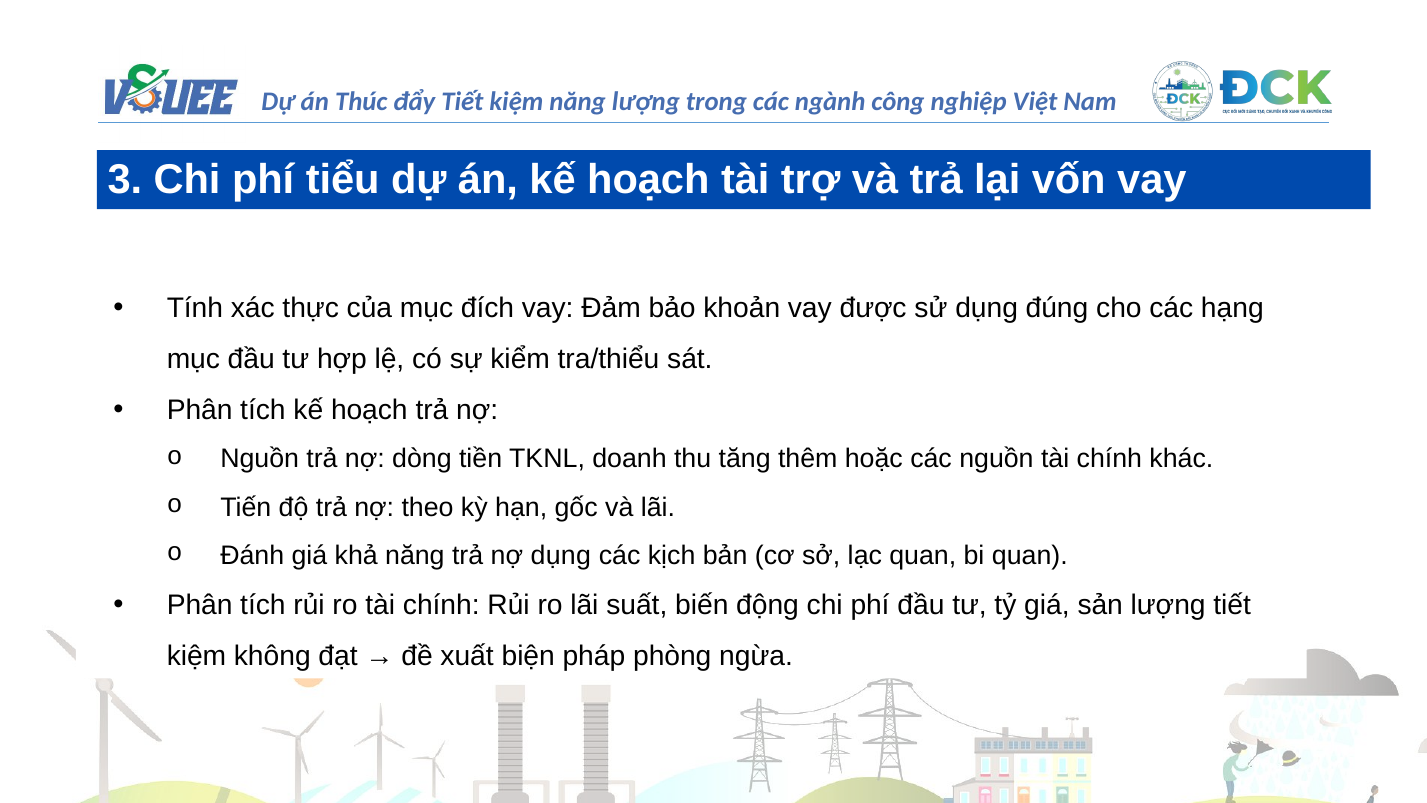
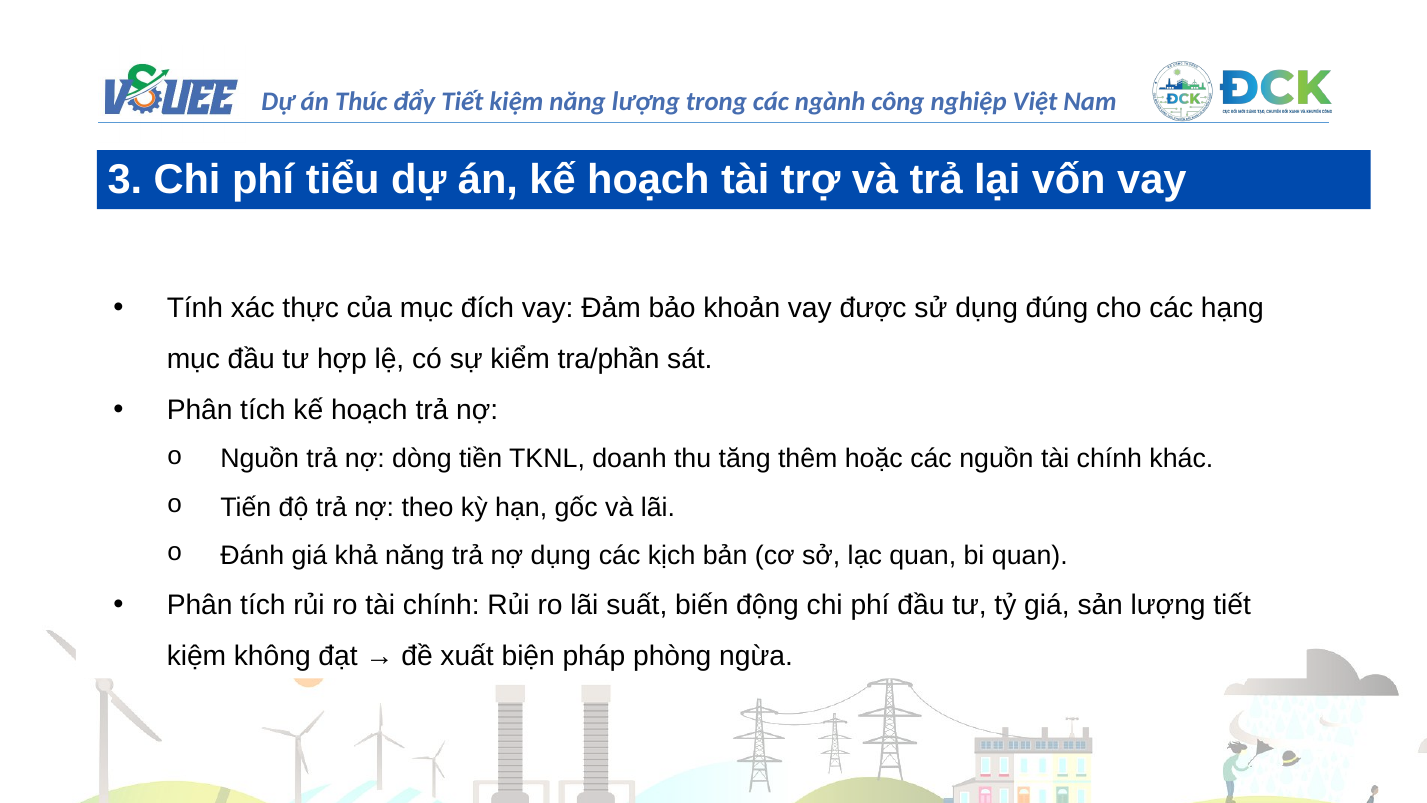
tra/thiểu: tra/thiểu -> tra/phần
